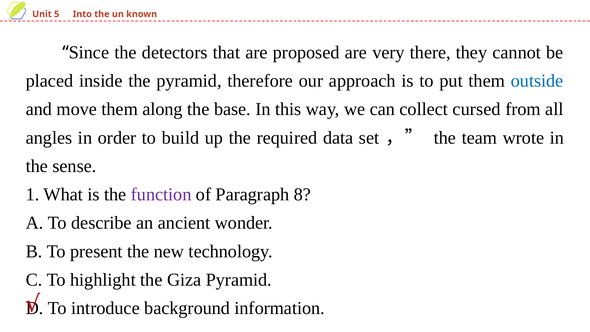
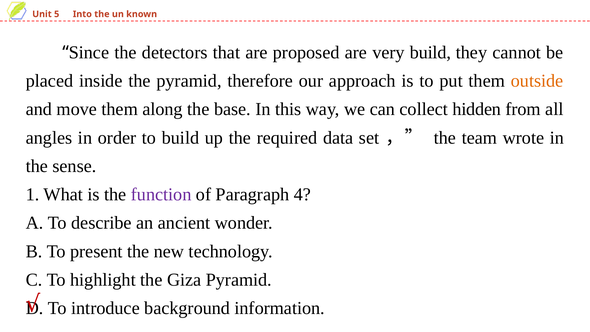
very there: there -> build
outside colour: blue -> orange
cursed: cursed -> hidden
8: 8 -> 4
